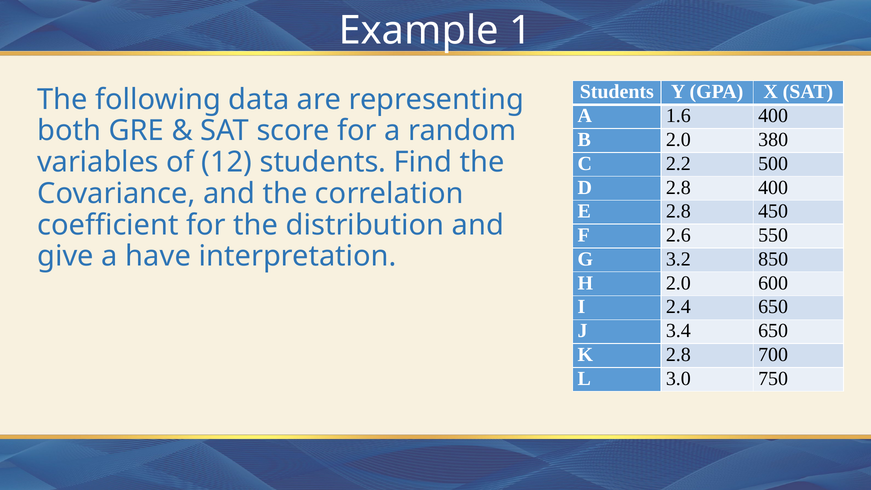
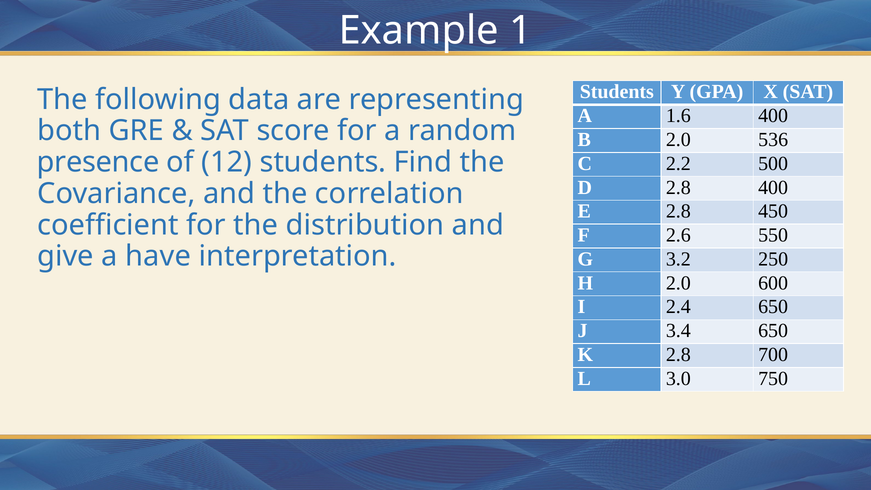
380: 380 -> 536
variables: variables -> presence
850: 850 -> 250
